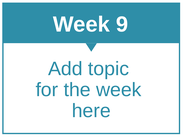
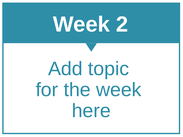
9: 9 -> 2
